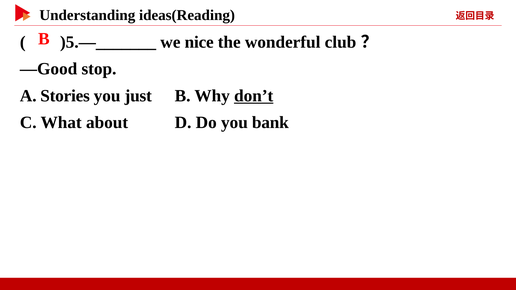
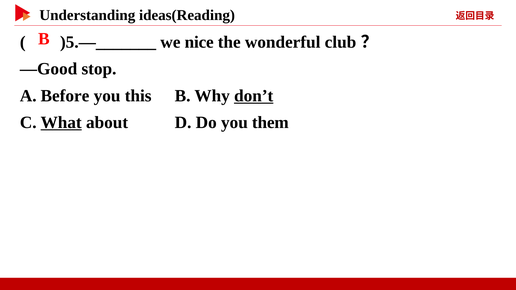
Stories: Stories -> Before
just: just -> this
What underline: none -> present
bank: bank -> them
